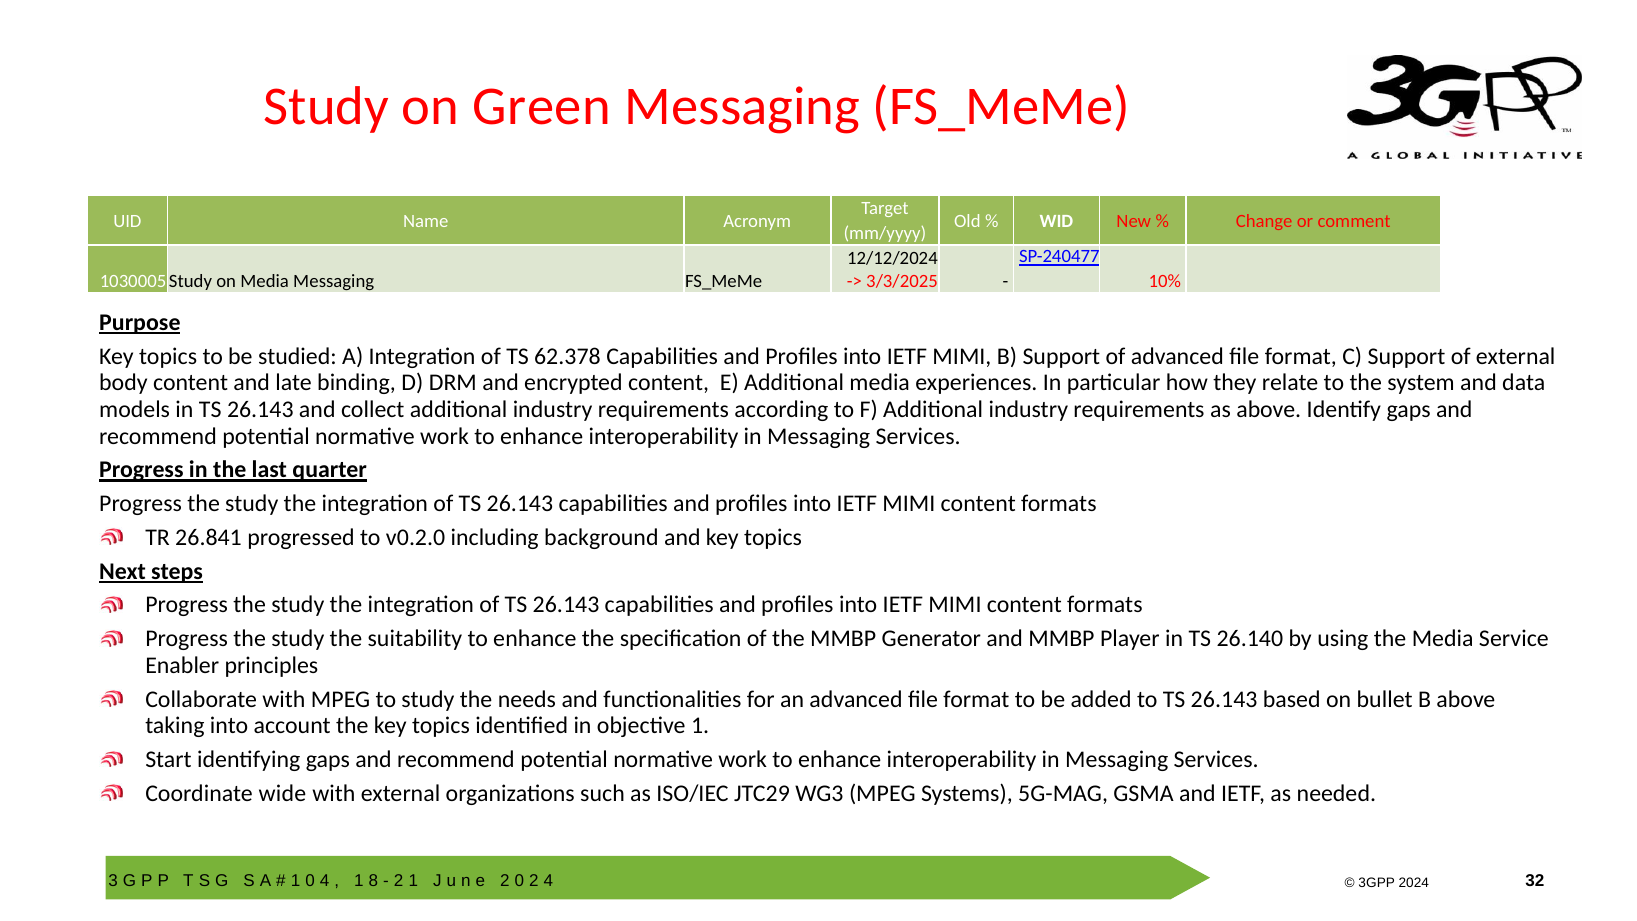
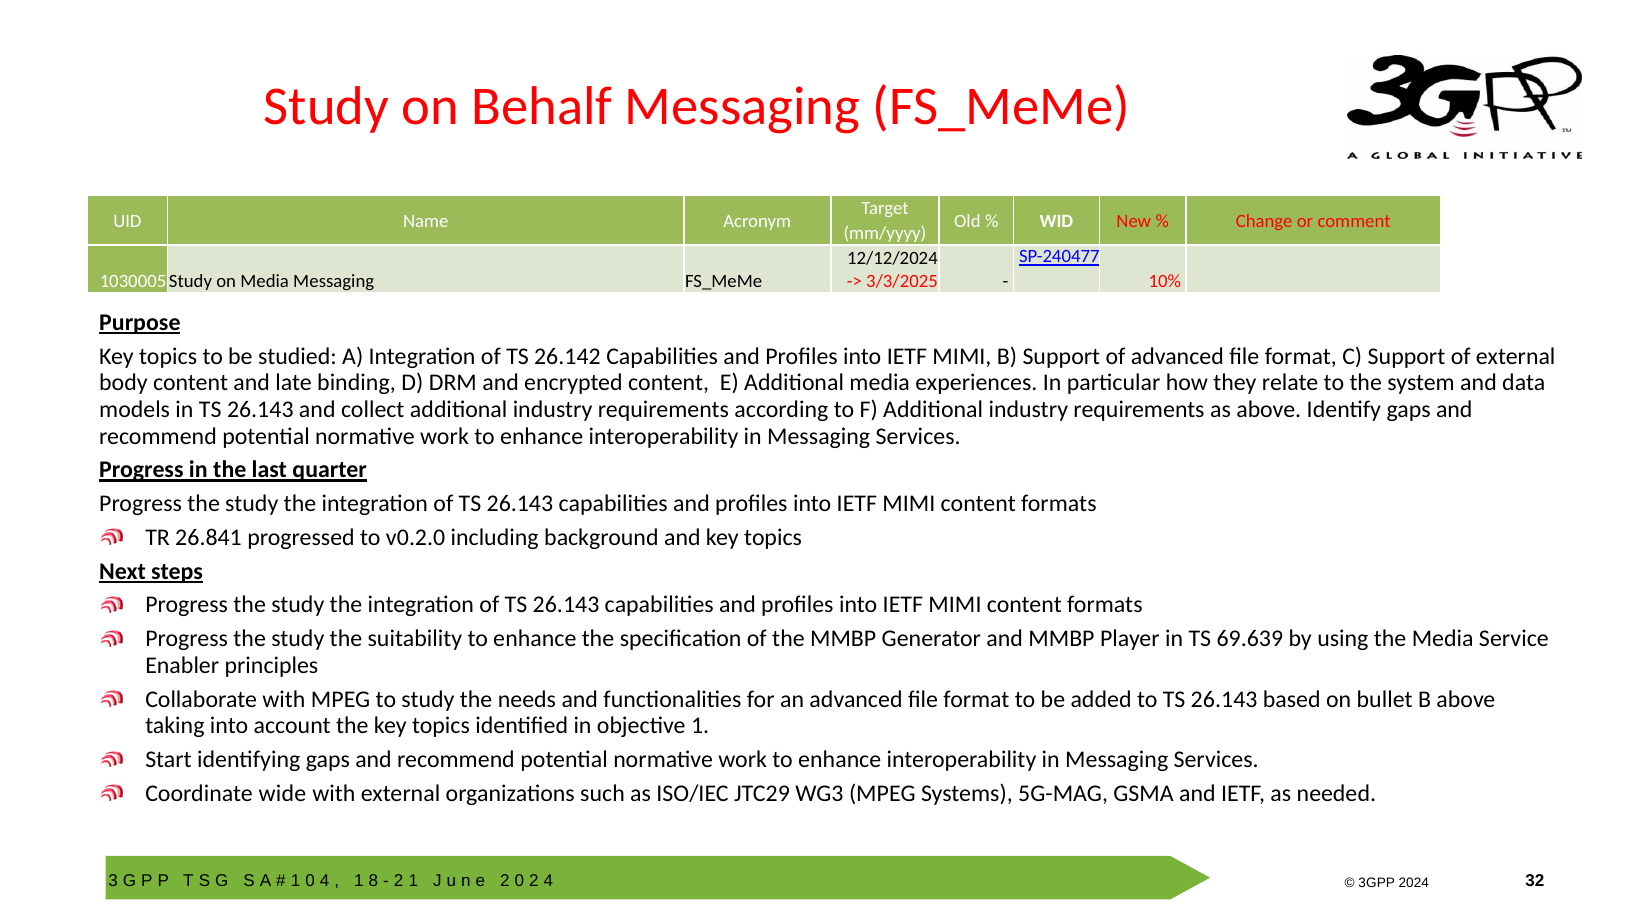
Green: Green -> Behalf
62.378: 62.378 -> 26.142
26.140: 26.140 -> 69.639
